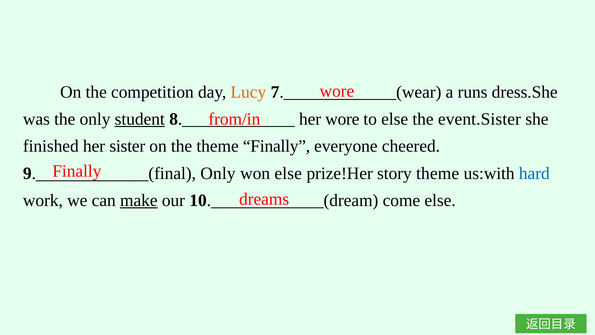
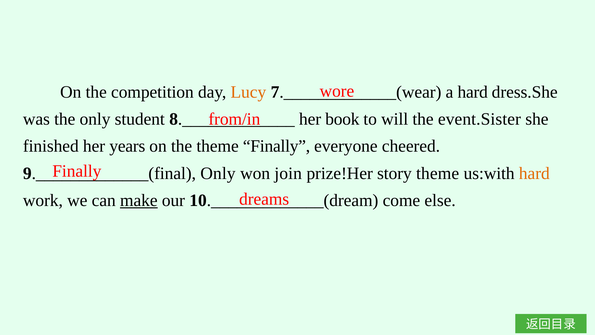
a runs: runs -> hard
student underline: present -> none
her wore: wore -> book
to else: else -> will
sister: sister -> years
won else: else -> join
hard at (534, 173) colour: blue -> orange
